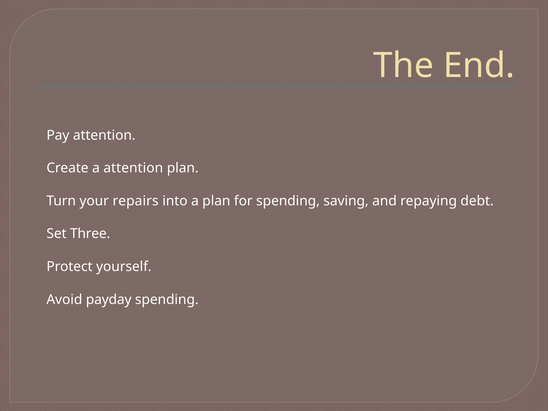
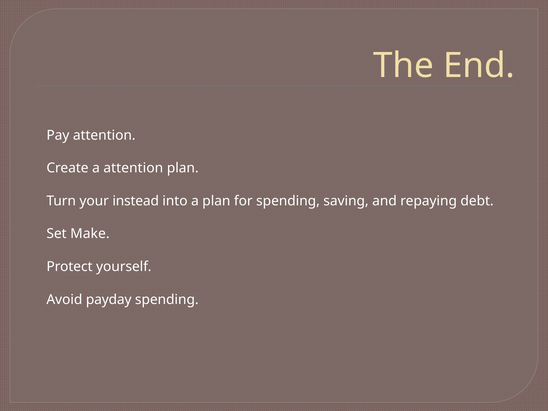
repairs: repairs -> instead
Three: Three -> Make
